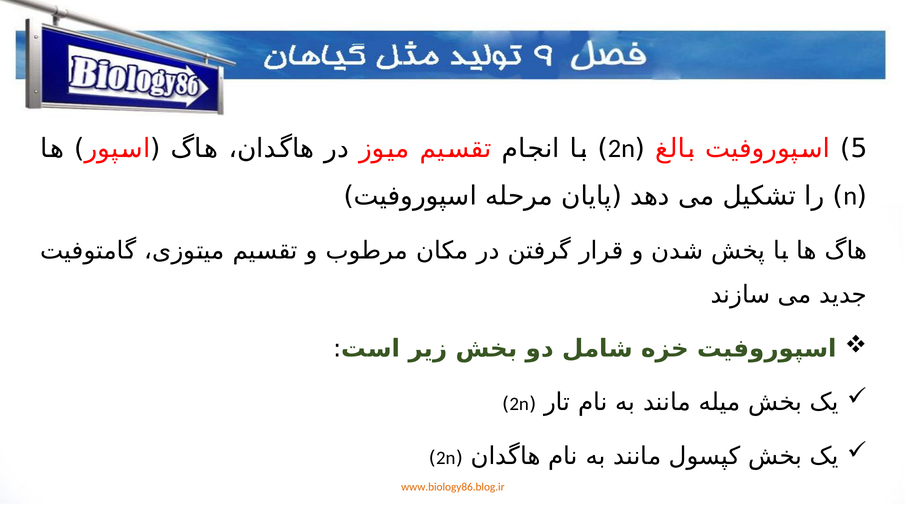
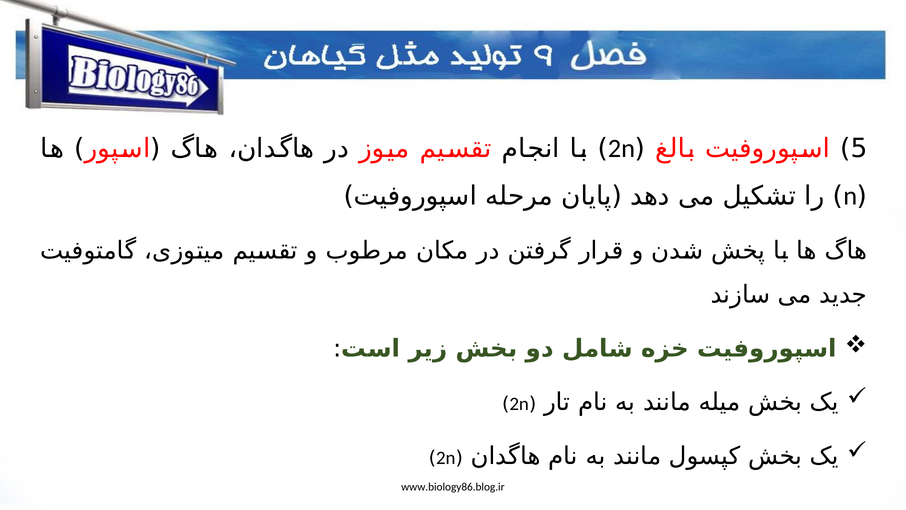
www.biology86.blog.ir colour: orange -> black
